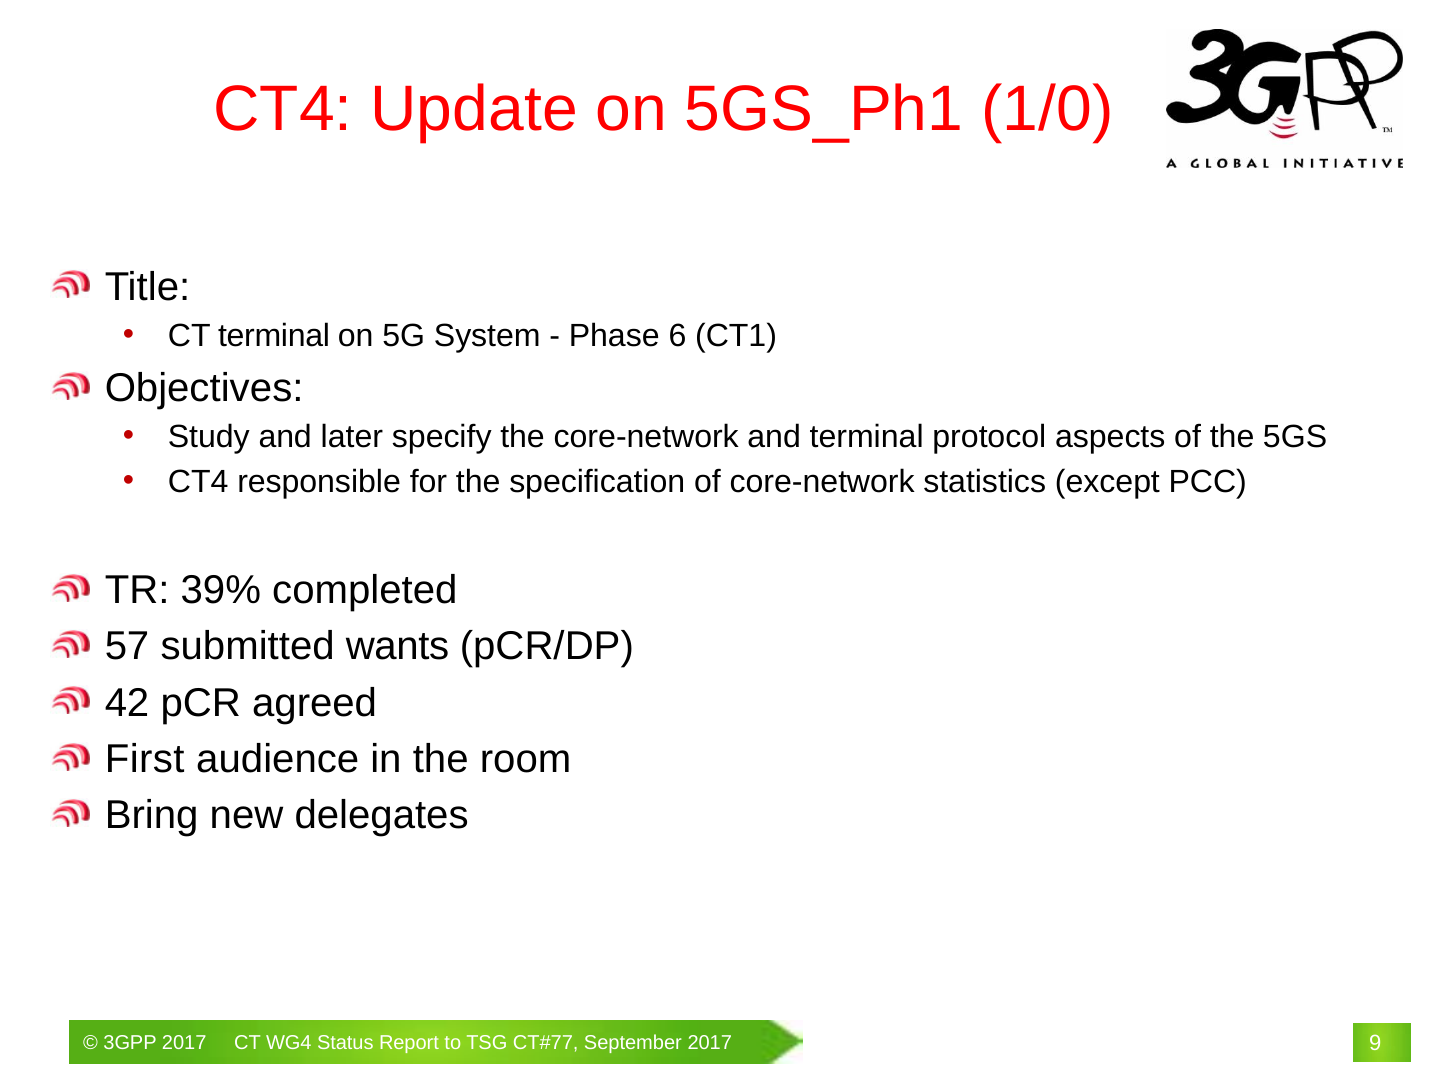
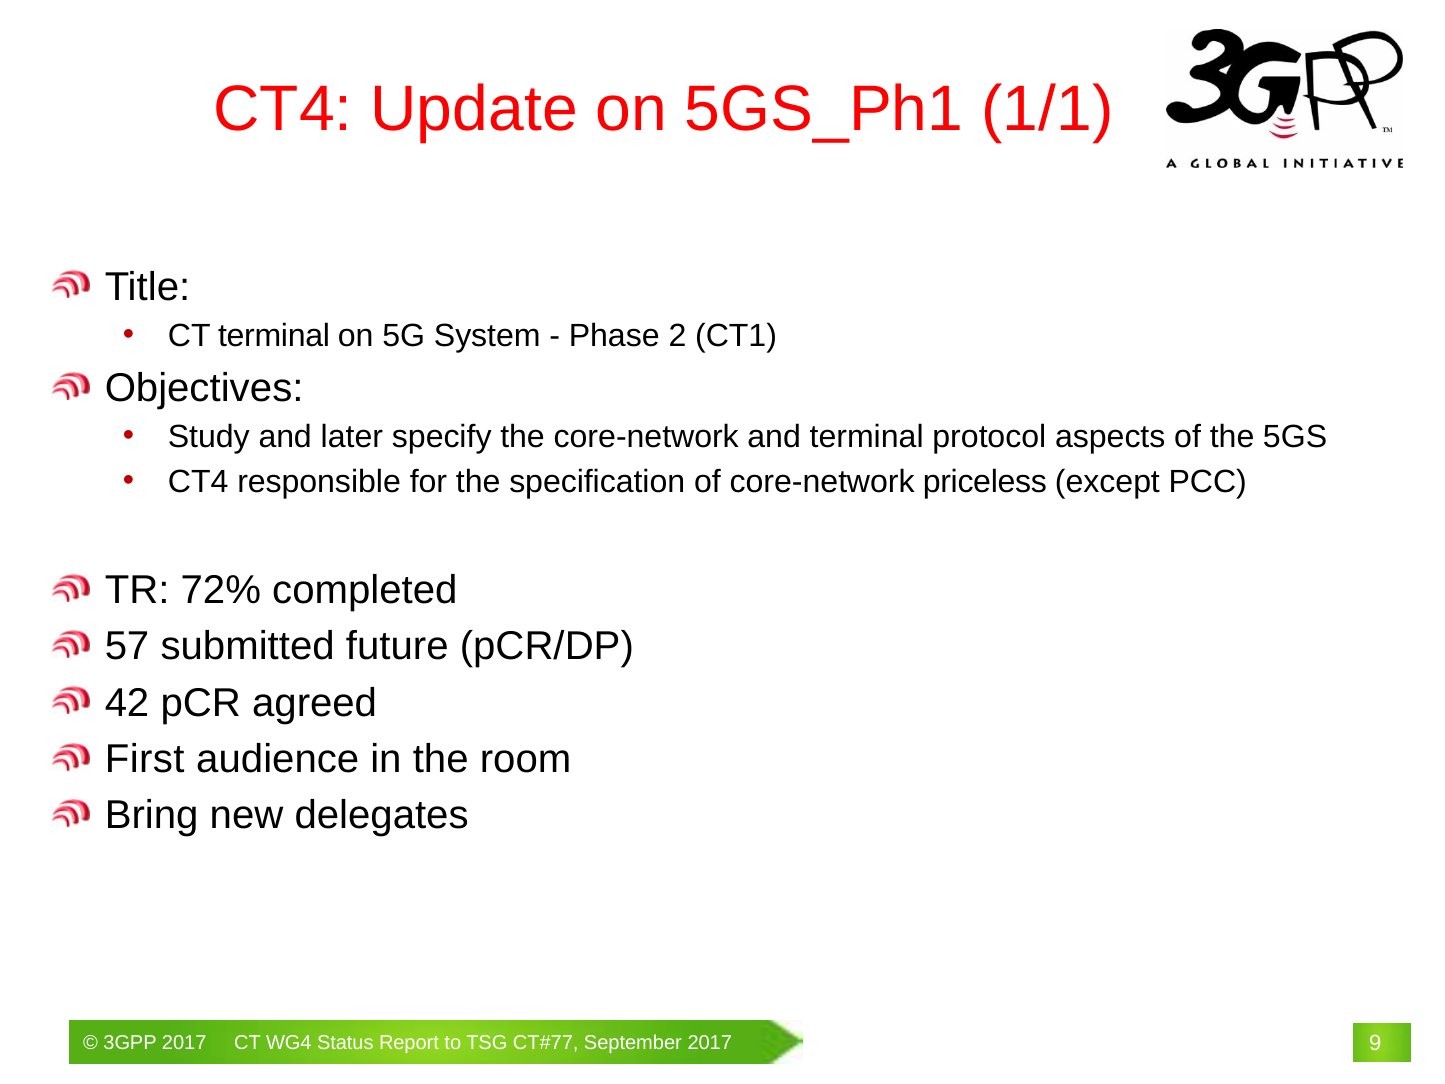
1/0: 1/0 -> 1/1
6: 6 -> 2
statistics: statistics -> priceless
39%: 39% -> 72%
wants: wants -> future
